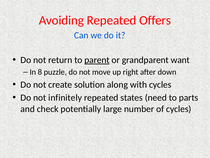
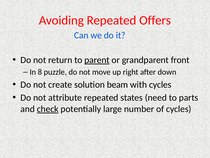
want: want -> front
along: along -> beam
infinitely: infinitely -> attribute
check underline: none -> present
